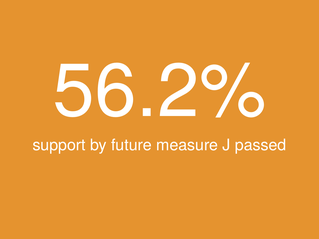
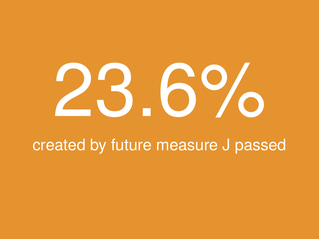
56.2%: 56.2% -> 23.6%
support: support -> created
